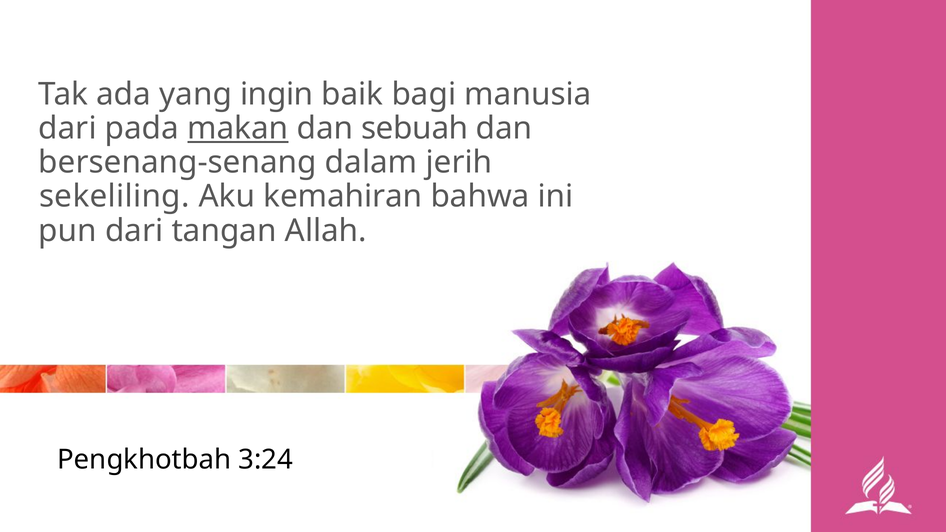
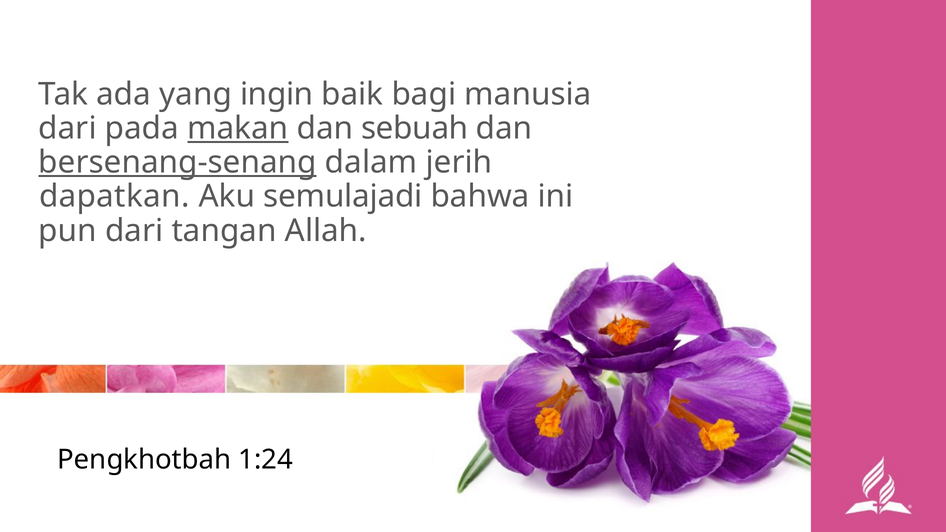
bersenang-senang underline: none -> present
sekeliling: sekeliling -> dapatkan
kemahiran: kemahiran -> semulajadi
3:24: 3:24 -> 1:24
